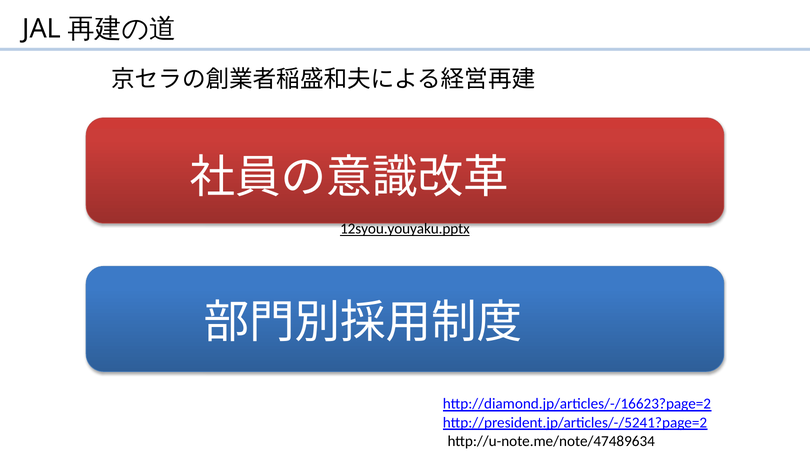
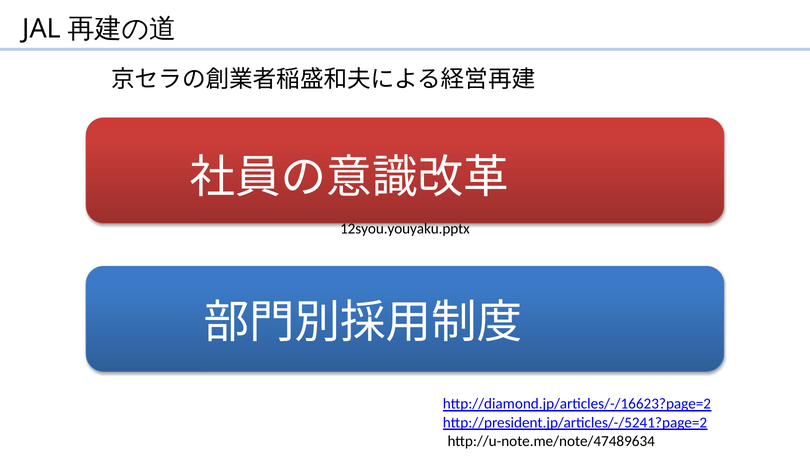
12syou.youyaku.pptx underline: present -> none
